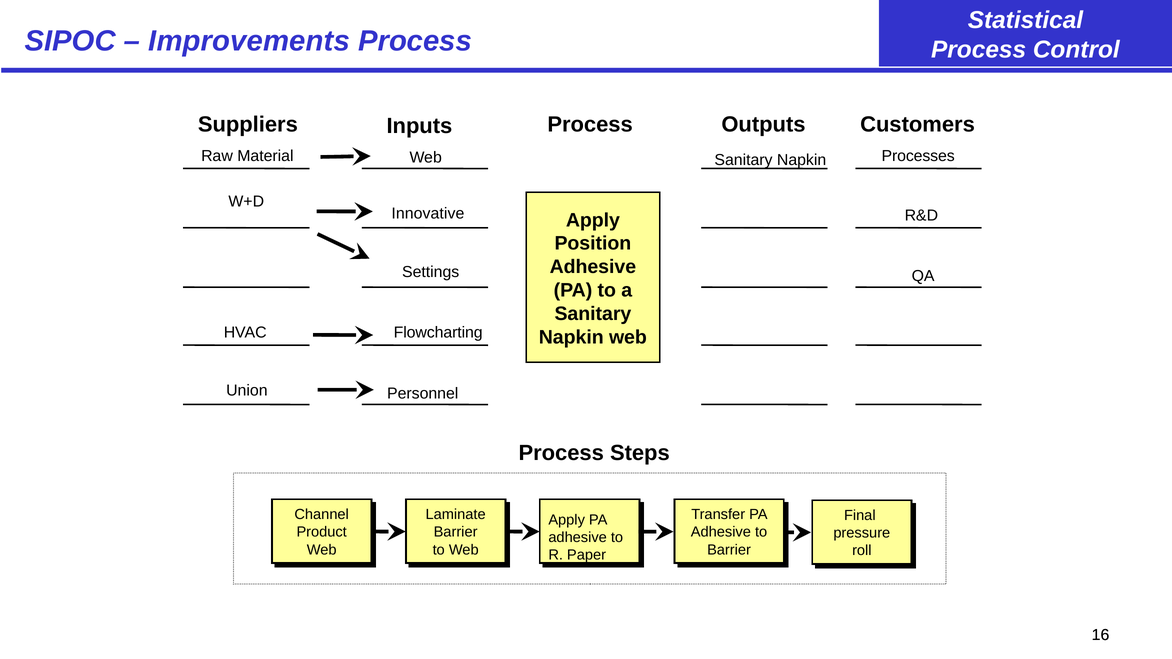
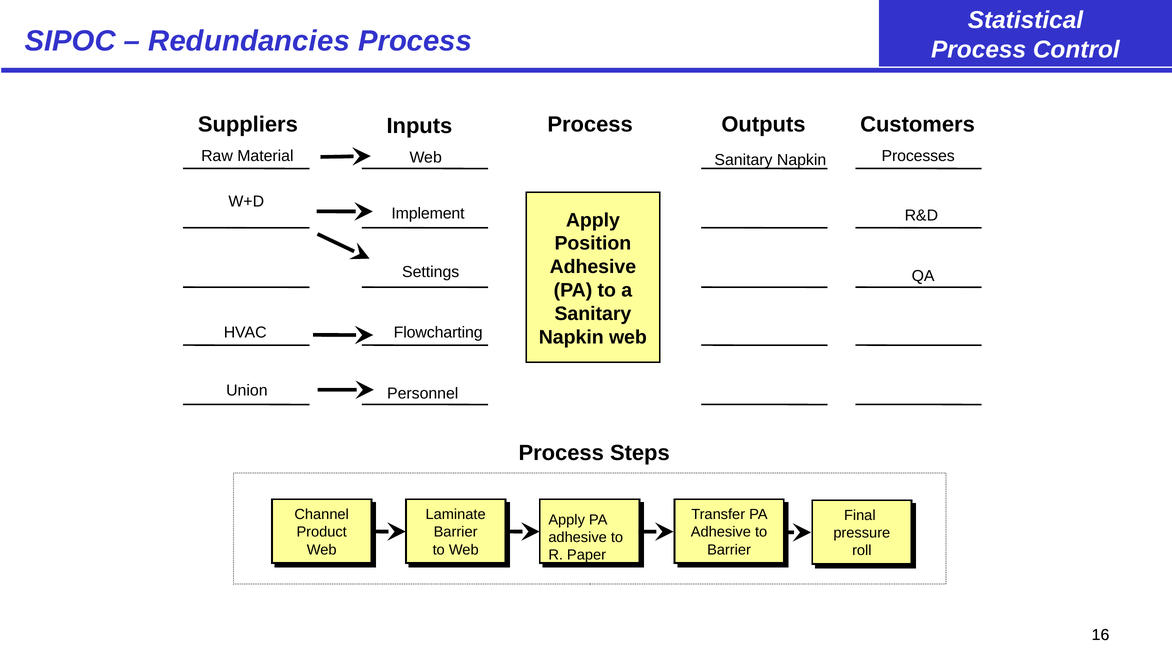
Improvements: Improvements -> Redundancies
Innovative: Innovative -> Implement
